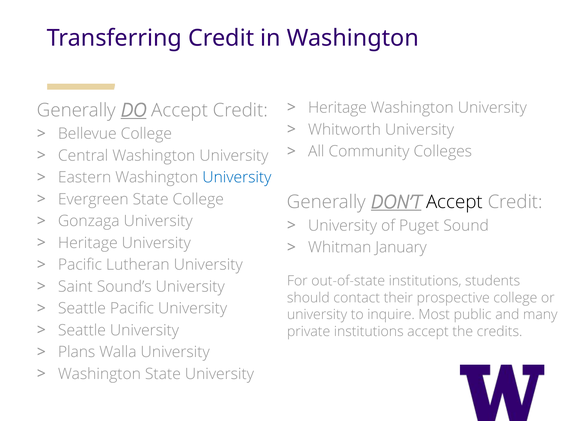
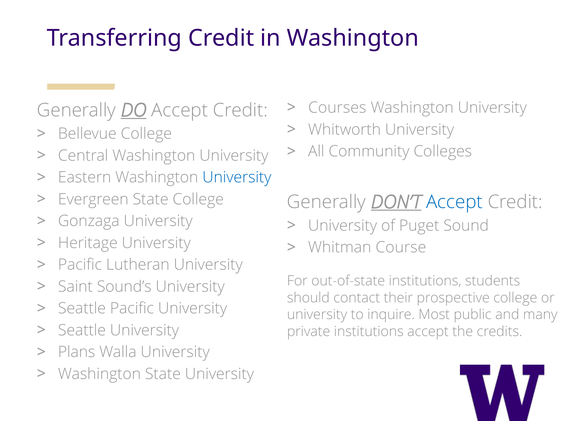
Heritage at (337, 108): Heritage -> Courses
Accept at (454, 202) colour: black -> blue
January: January -> Course
